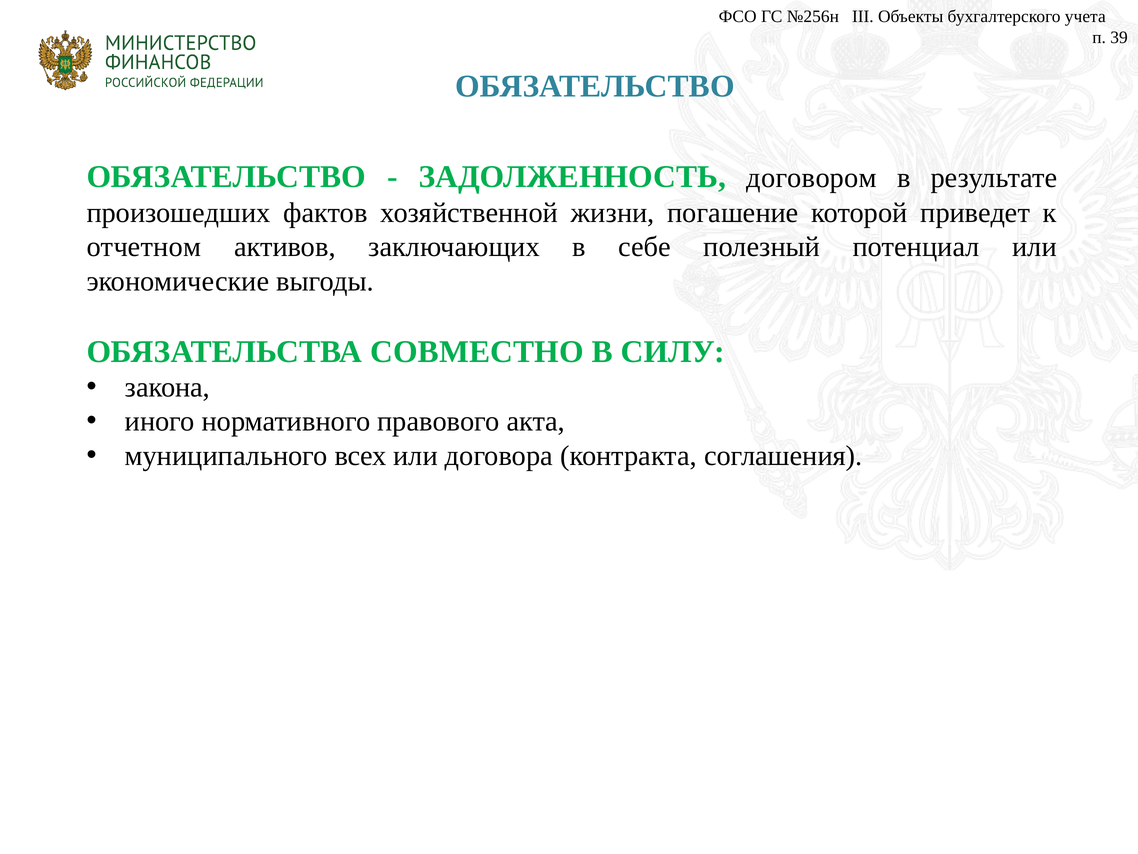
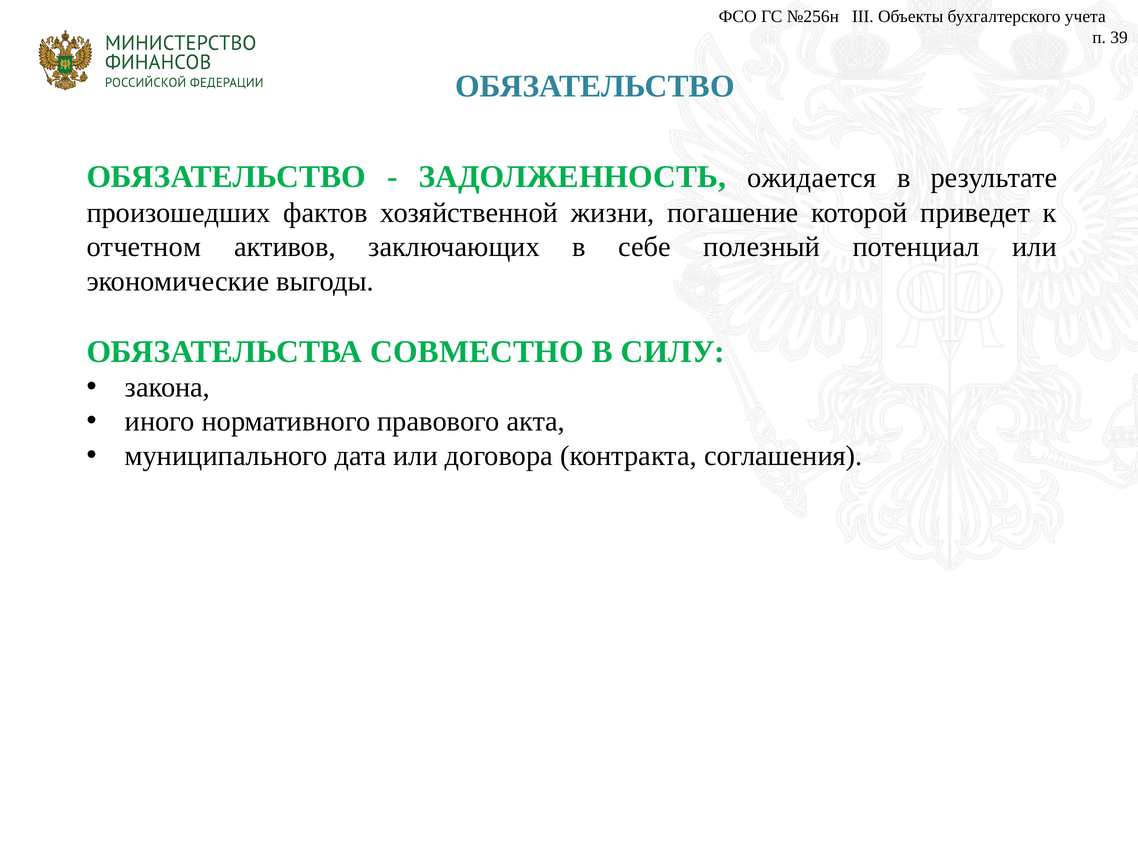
договором: договором -> ожидается
всех: всех -> дата
